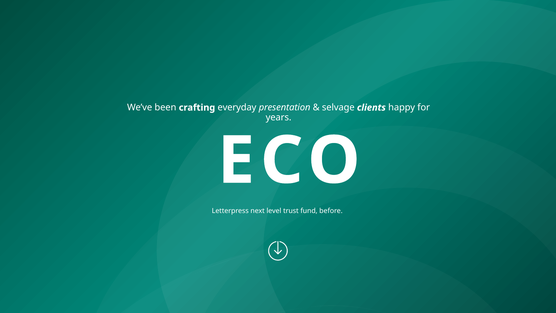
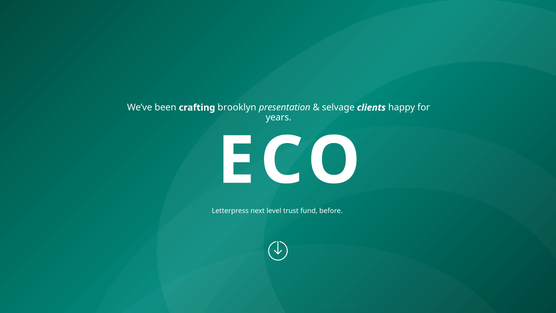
everyday: everyday -> brooklyn
